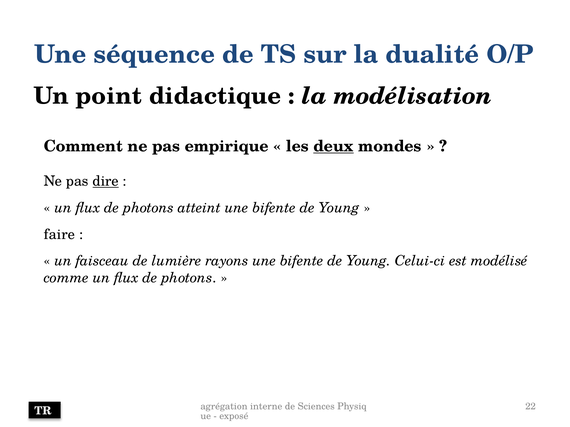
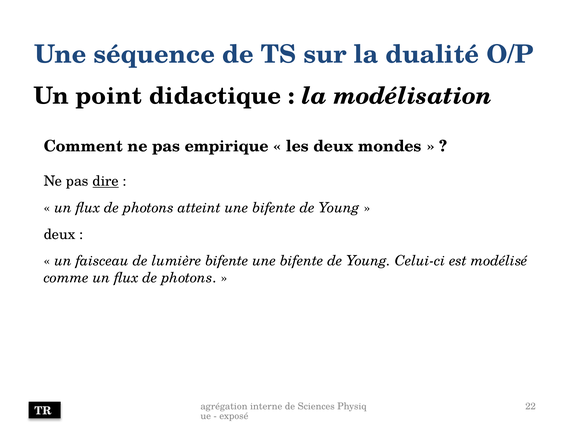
deux at (334, 146) underline: present -> none
faire at (59, 235): faire -> deux
lumière rayons: rayons -> bifente
